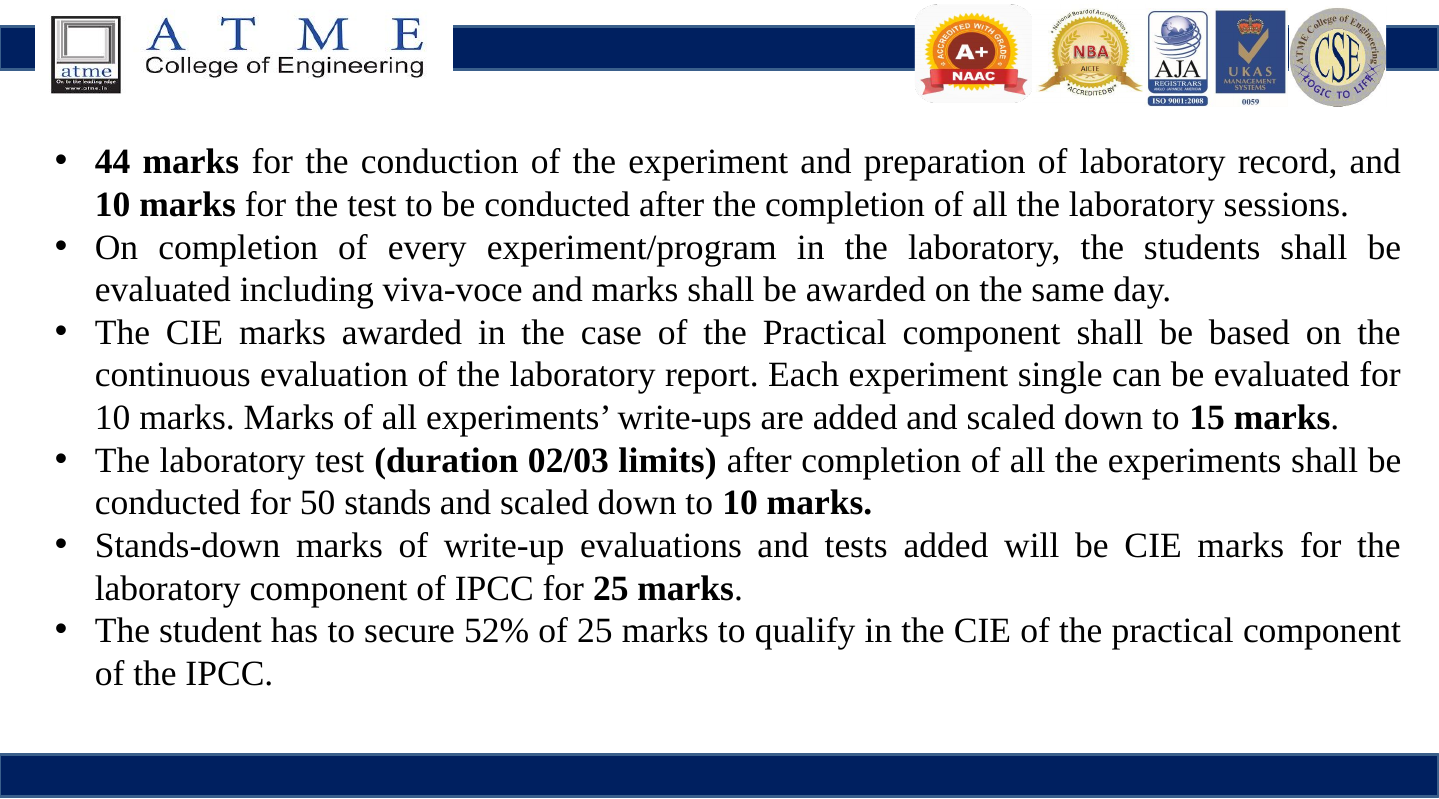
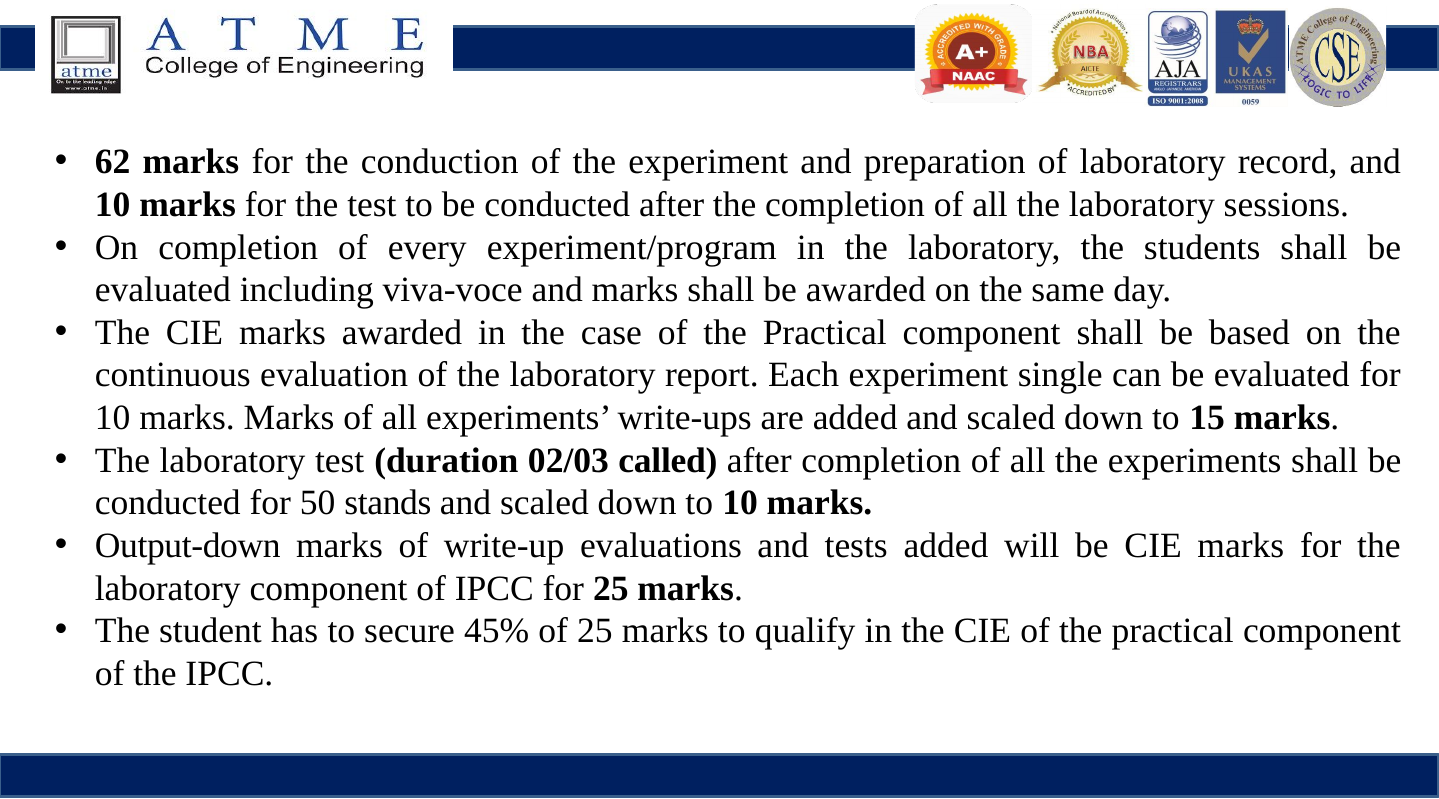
44: 44 -> 62
limits: limits -> called
Stands-down: Stands-down -> Output-down
52%: 52% -> 45%
